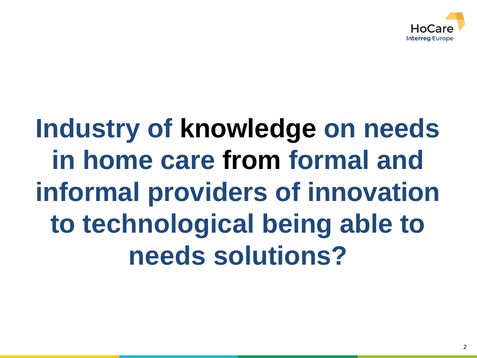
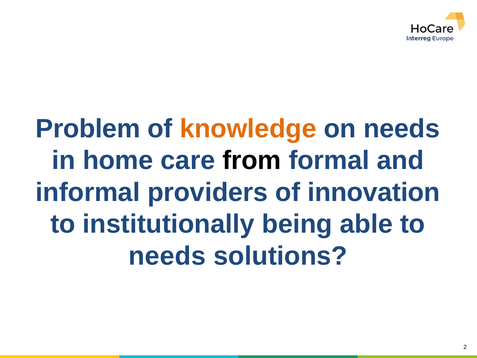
Industry: Industry -> Problem
knowledge colour: black -> orange
technological: technological -> institutionally
